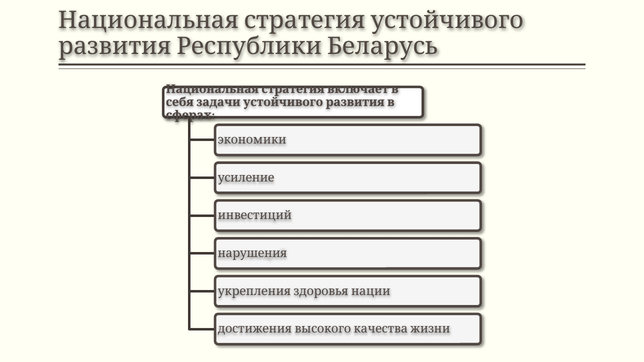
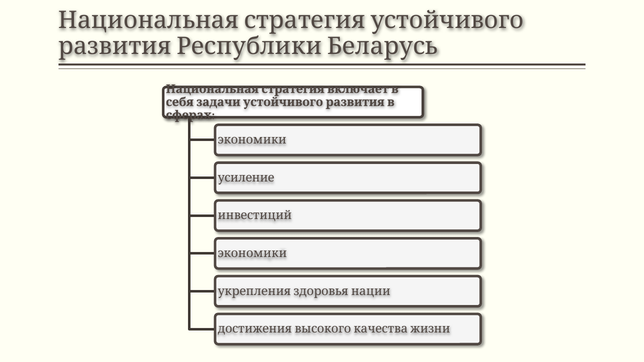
нарушения at (252, 254): нарушения -> экономики
